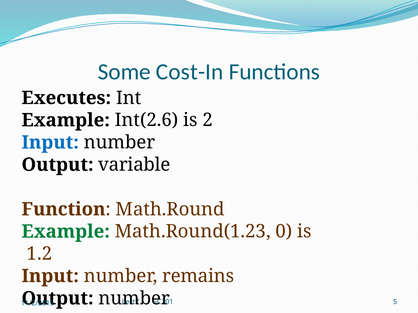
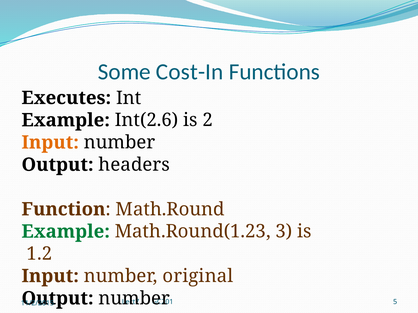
Input at (50, 143) colour: blue -> orange
variable: variable -> headers
0: 0 -> 3
remains: remains -> original
